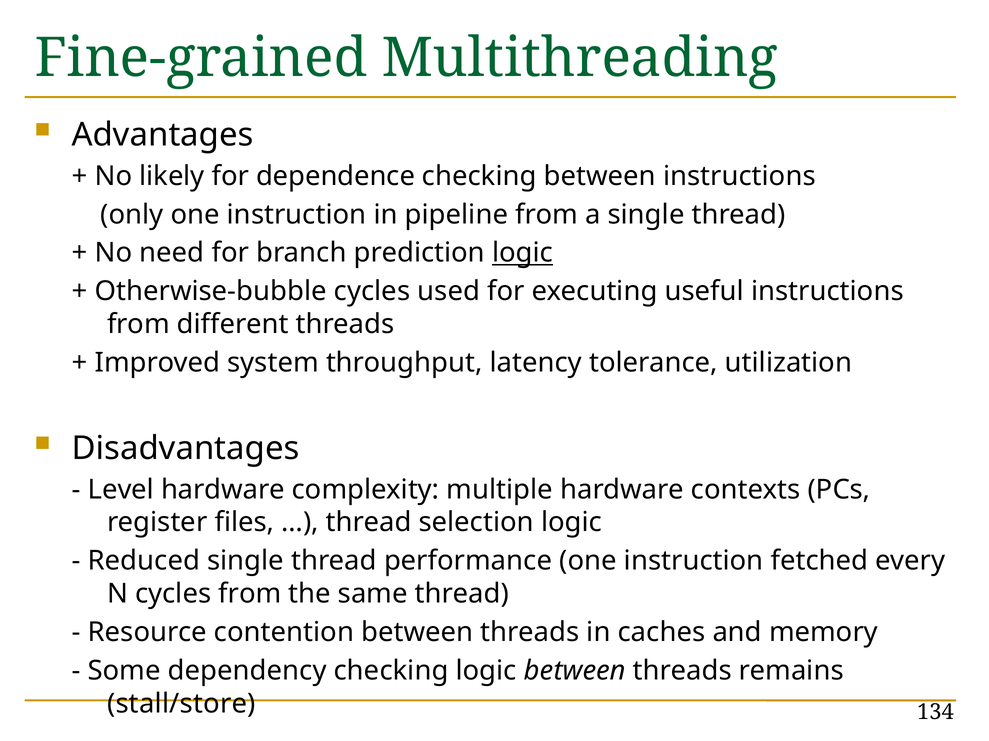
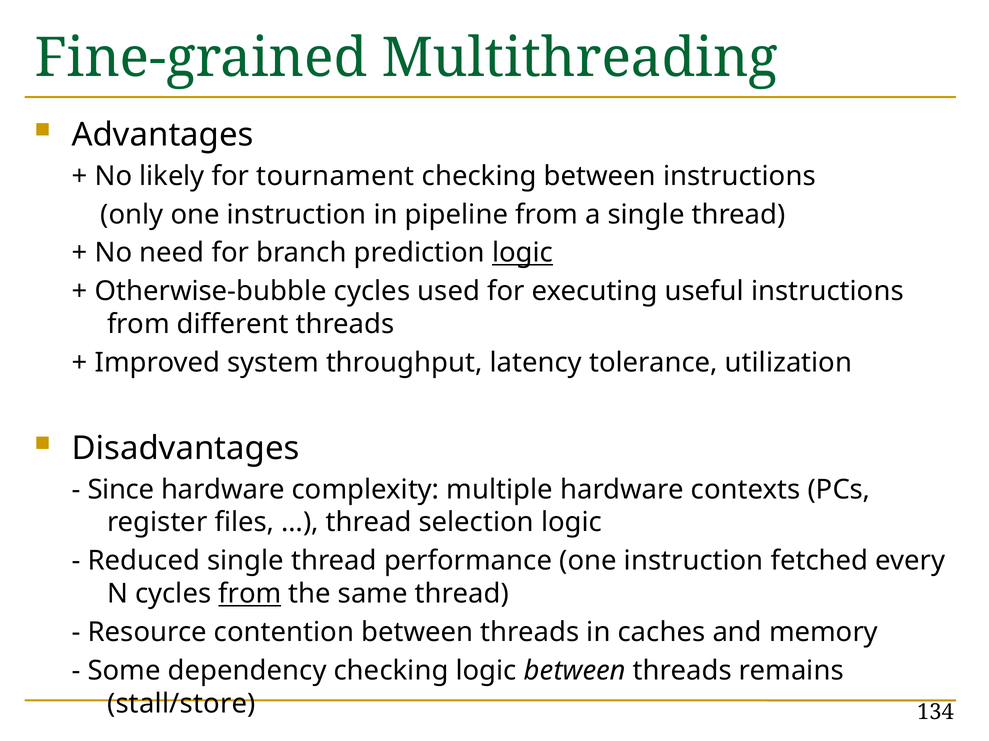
dependence: dependence -> tournament
Level: Level -> Since
from at (250, 594) underline: none -> present
